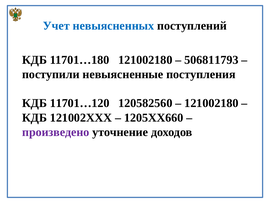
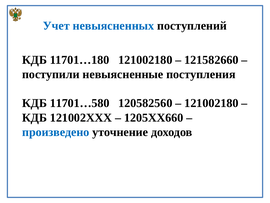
506811793: 506811793 -> 121582660
11701…120: 11701…120 -> 11701…580
произведено colour: purple -> blue
